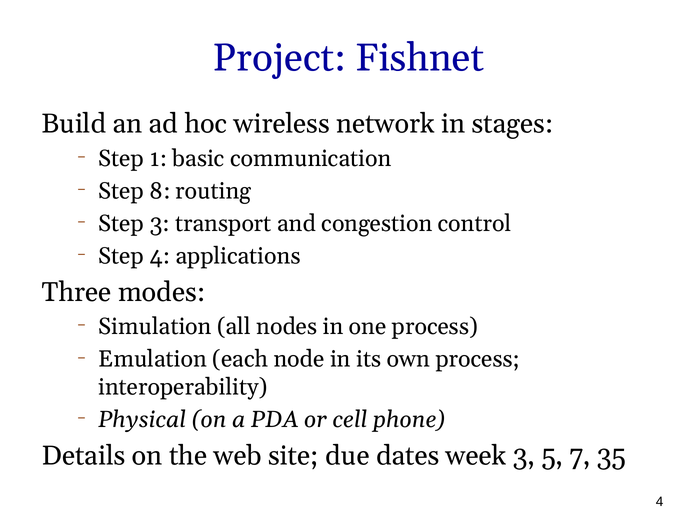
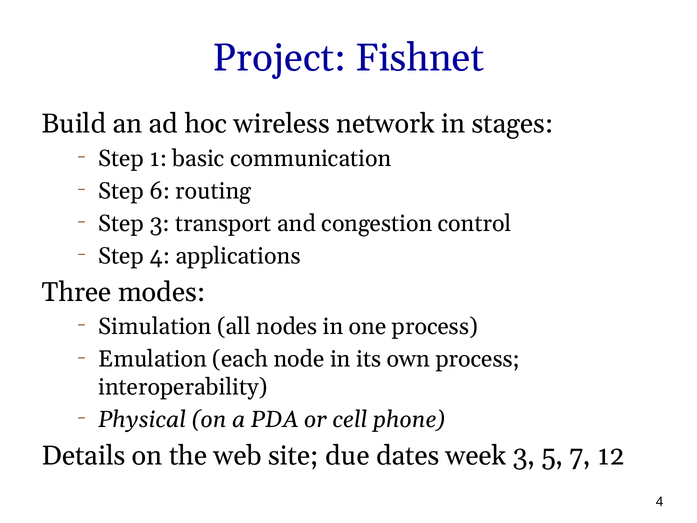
8: 8 -> 6
35: 35 -> 12
